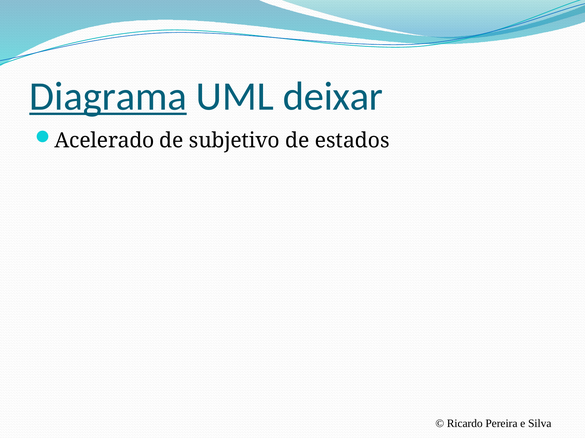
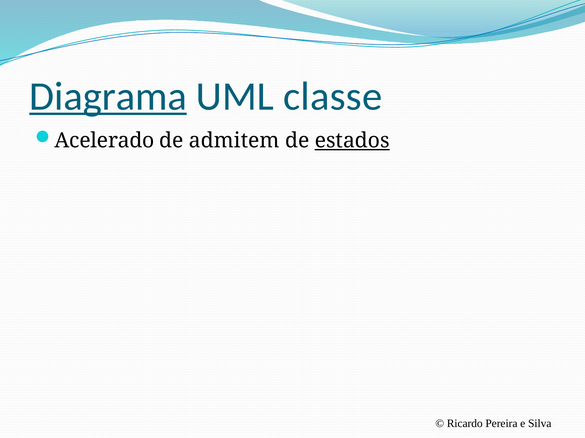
deixar: deixar -> classe
subjetivo: subjetivo -> admitem
estados underline: none -> present
